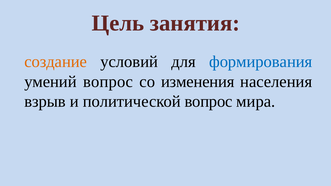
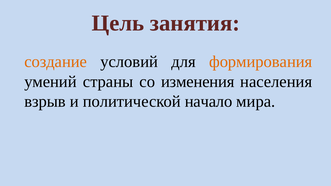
формирования colour: blue -> orange
умений вопрос: вопрос -> страны
политической вопрос: вопрос -> начало
